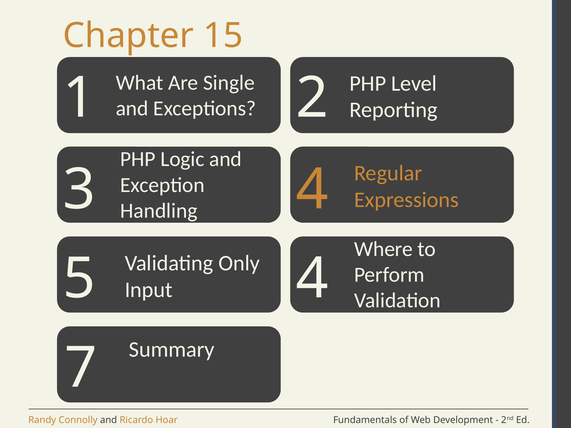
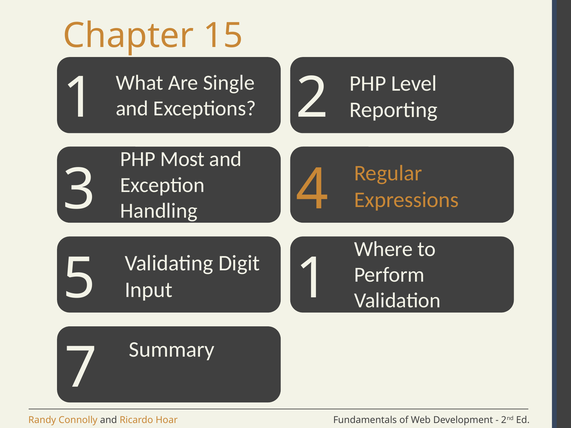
Logic: Logic -> Most
Only: Only -> Digit
5 4: 4 -> 1
